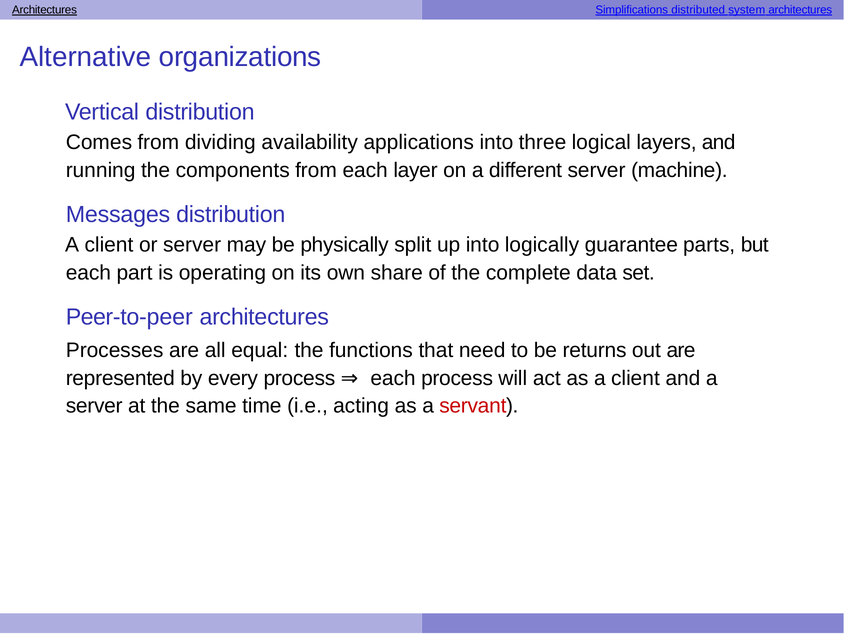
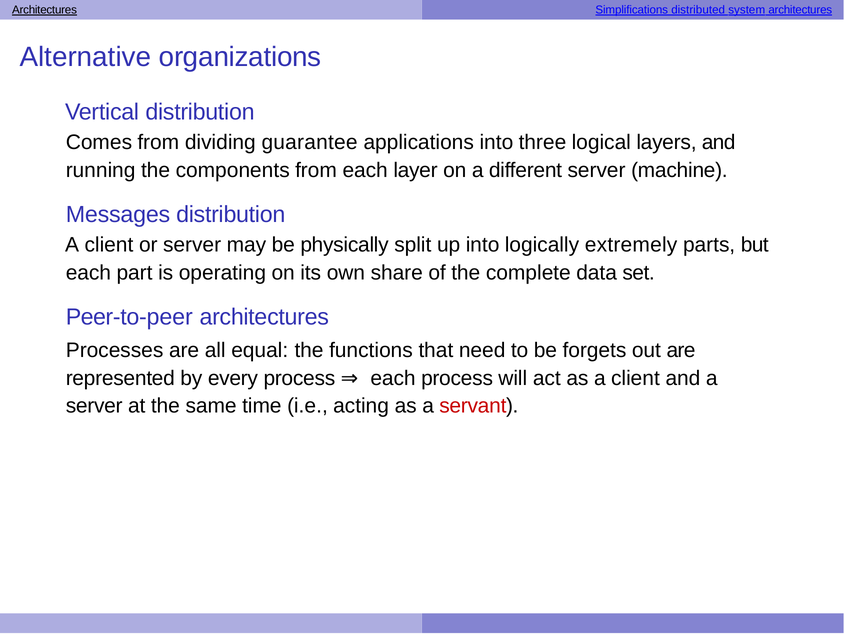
availability: availability -> guarantee
guarantee: guarantee -> extremely
returns: returns -> forgets
